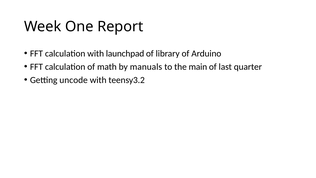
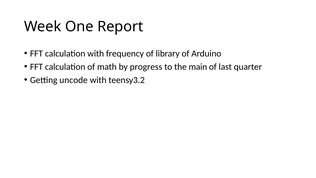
launchpad: launchpad -> frequency
manuals: manuals -> progress
